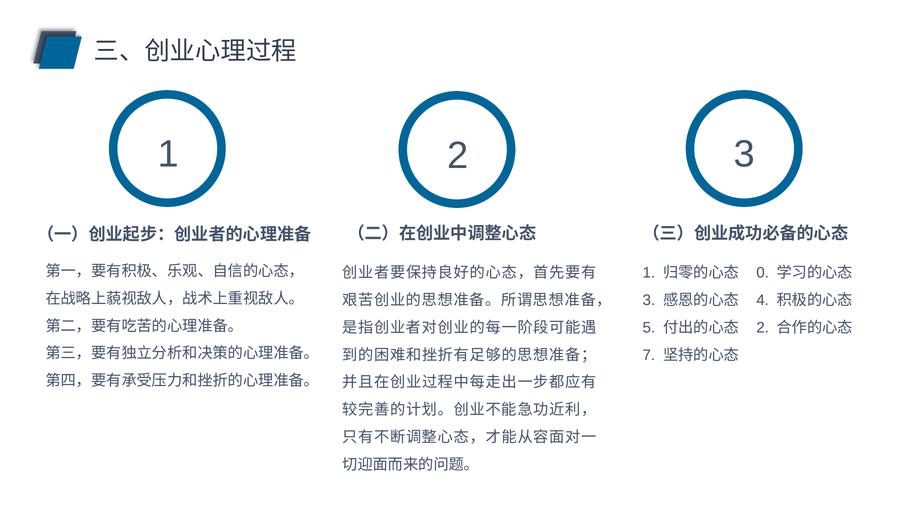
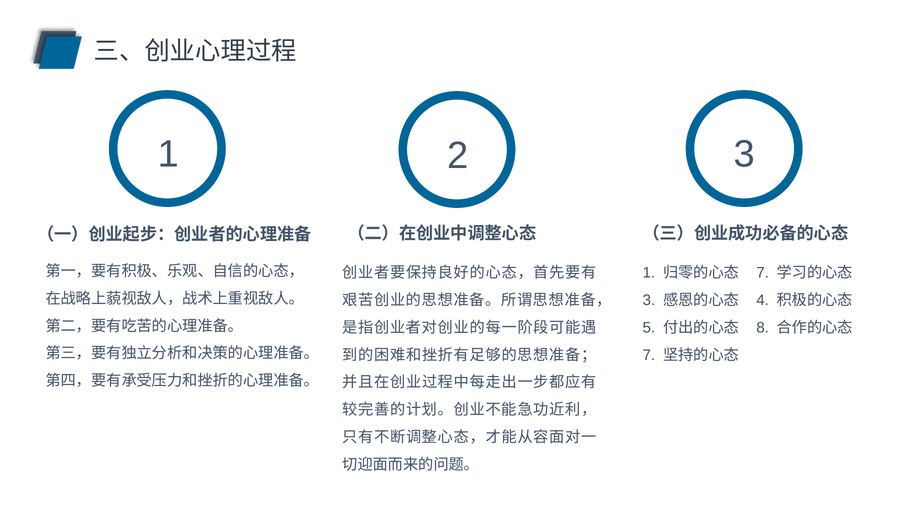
0 at (763, 273): 0 -> 7
2 at (763, 328): 2 -> 8
